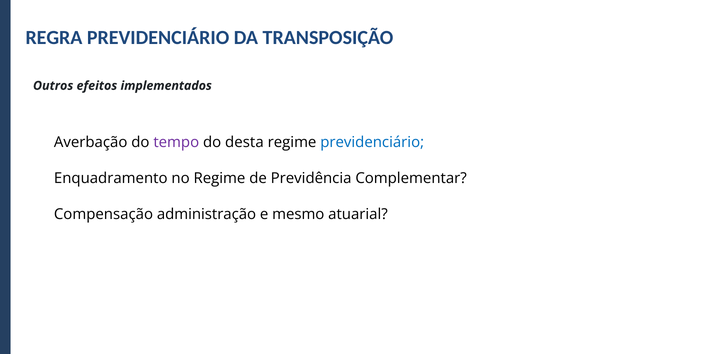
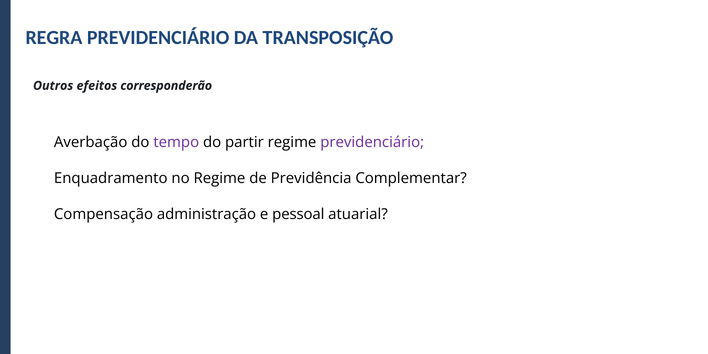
implementados: implementados -> corresponderão
desta: desta -> partir
previdenciário at (372, 142) colour: blue -> purple
mesmo: mesmo -> pessoal
